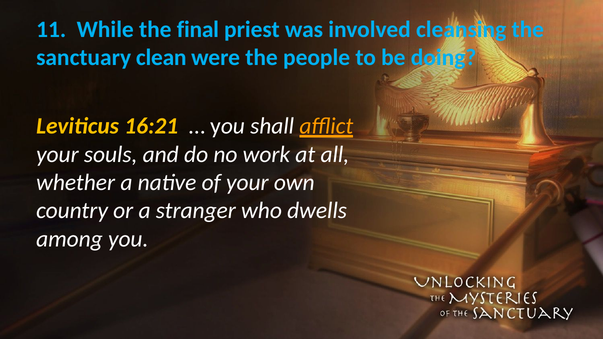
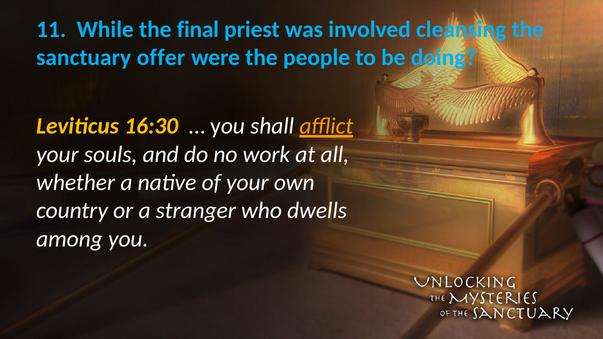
clean: clean -> offer
16:21: 16:21 -> 16:30
